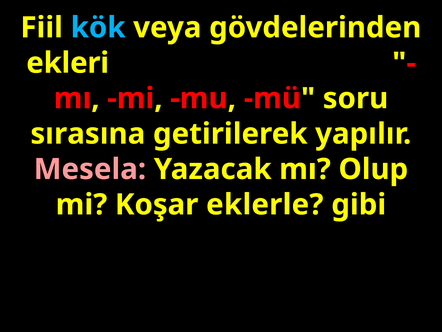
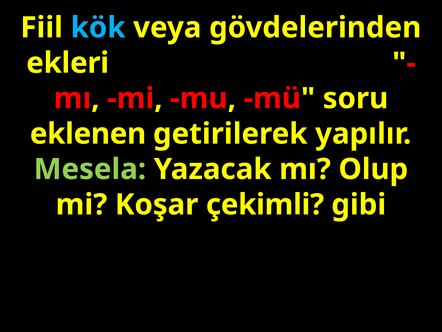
sırasına: sırasına -> eklenen
Mesela colour: pink -> light green
eklerle: eklerle -> çekimli
